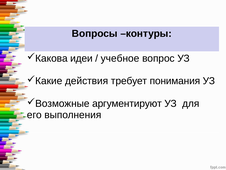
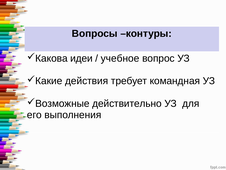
понимания: понимания -> командная
аргументируют: аргументируют -> действительно
